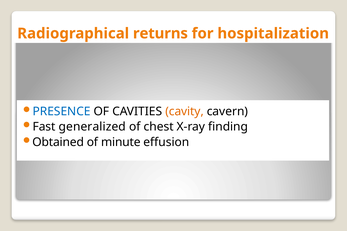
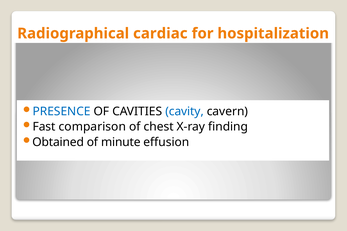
returns: returns -> cardiac
cavity colour: orange -> blue
generalized: generalized -> comparison
